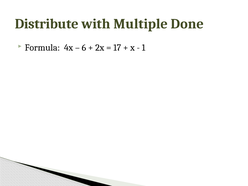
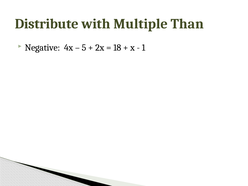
Done: Done -> Than
Formula: Formula -> Negative
6: 6 -> 5
17: 17 -> 18
